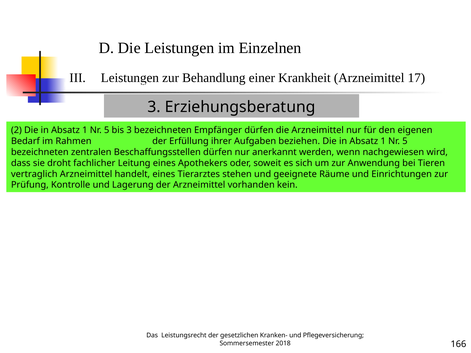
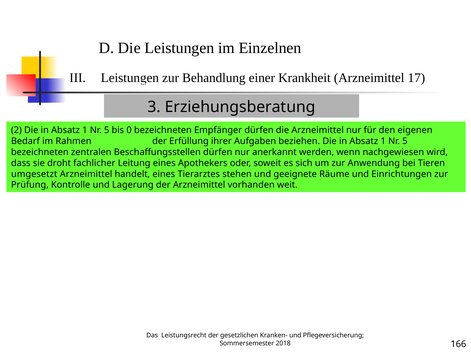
bis 3: 3 -> 0
vertraglich: vertraglich -> umgesetzt
kein: kein -> weit
